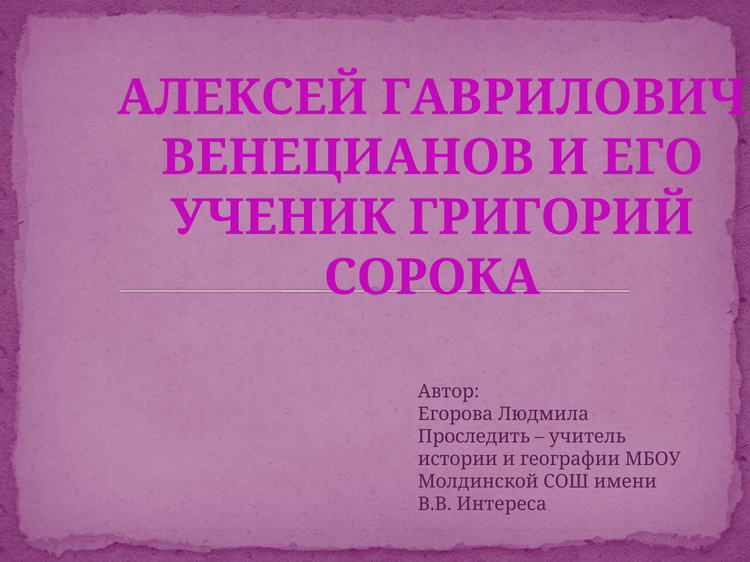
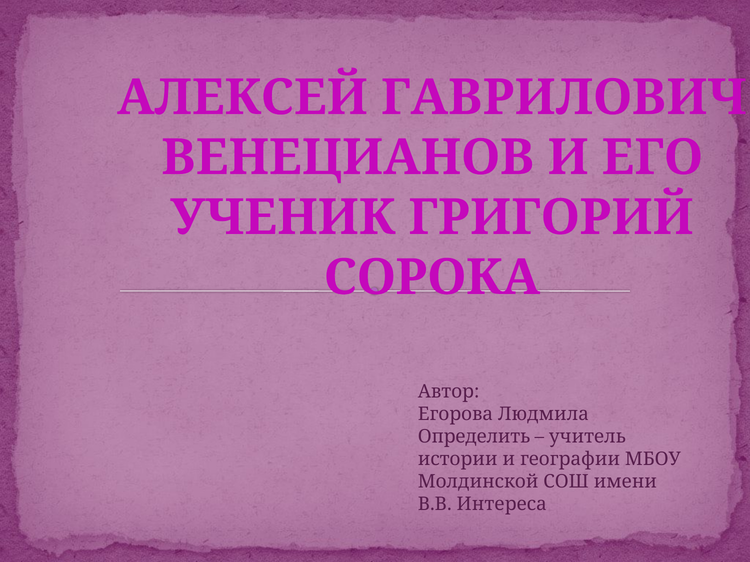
Проследить: Проследить -> Определить
